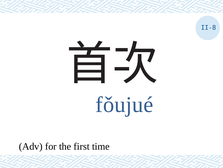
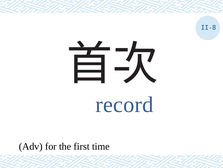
fǒujué: fǒujué -> record
